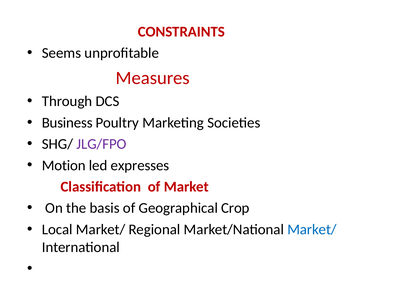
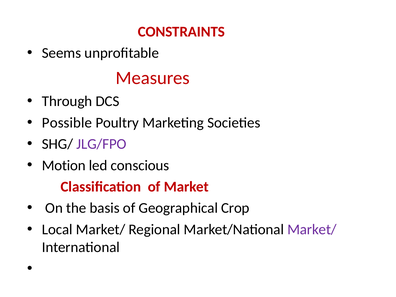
Business: Business -> Possible
expresses: expresses -> conscious
Market/ at (312, 229) colour: blue -> purple
